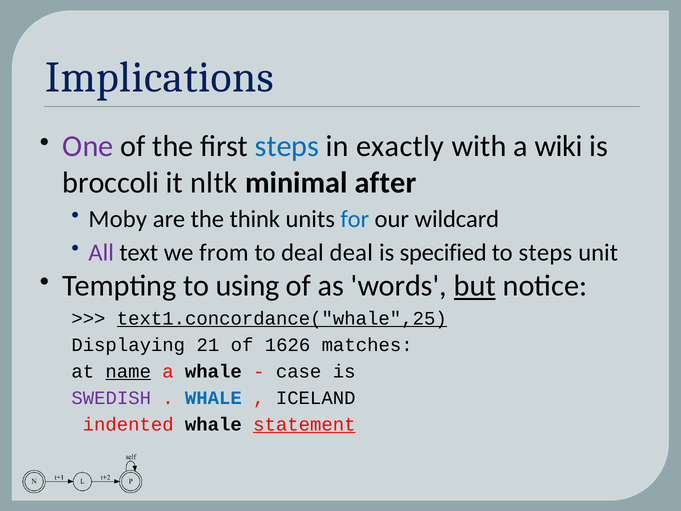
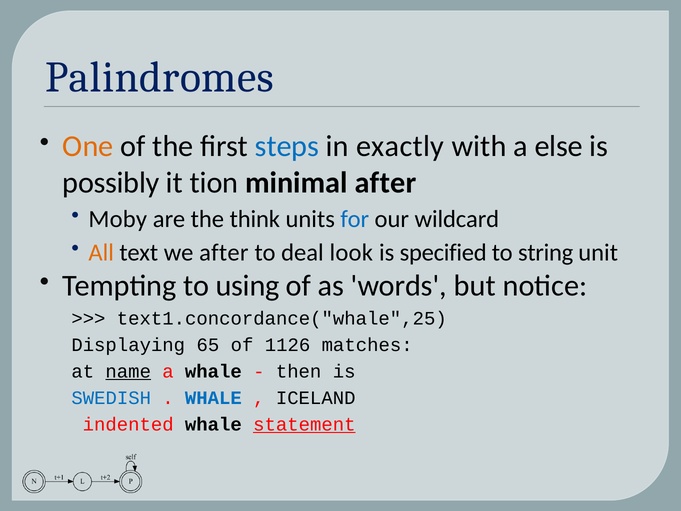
Implications: Implications -> Palindromes
One colour: purple -> orange
wiki: wiki -> else
broccoli: broccoli -> possibly
nltk: nltk -> tion
All colour: purple -> orange
we from: from -> after
deal deal: deal -> look
to steps: steps -> string
but underline: present -> none
text1.concordance("whale",25 underline: present -> none
21: 21 -> 65
1626: 1626 -> 1126
case: case -> then
SWEDISH colour: purple -> blue
